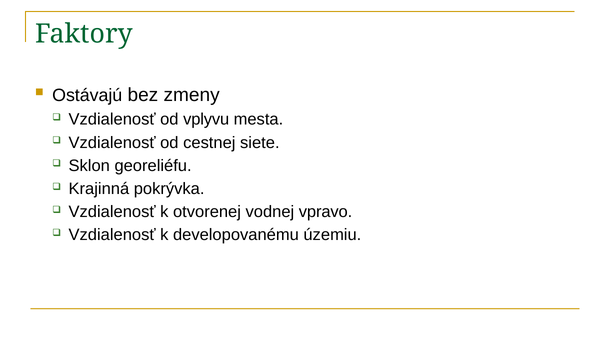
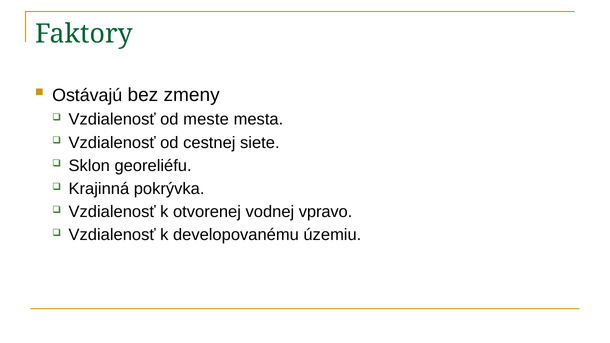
vplyvu: vplyvu -> meste
